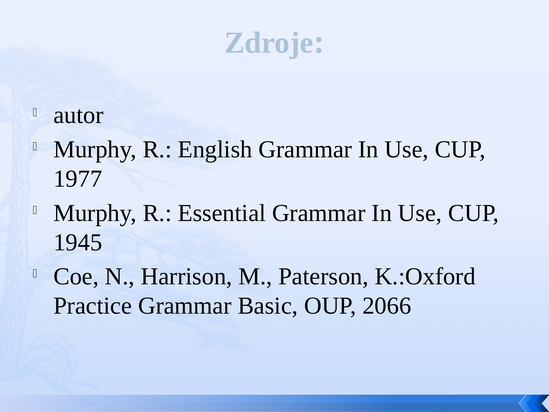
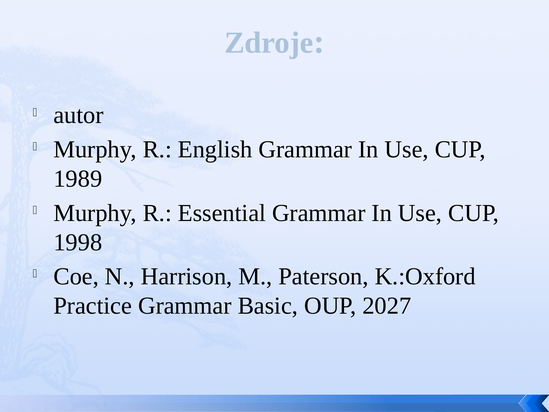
1977: 1977 -> 1989
1945: 1945 -> 1998
2066: 2066 -> 2027
